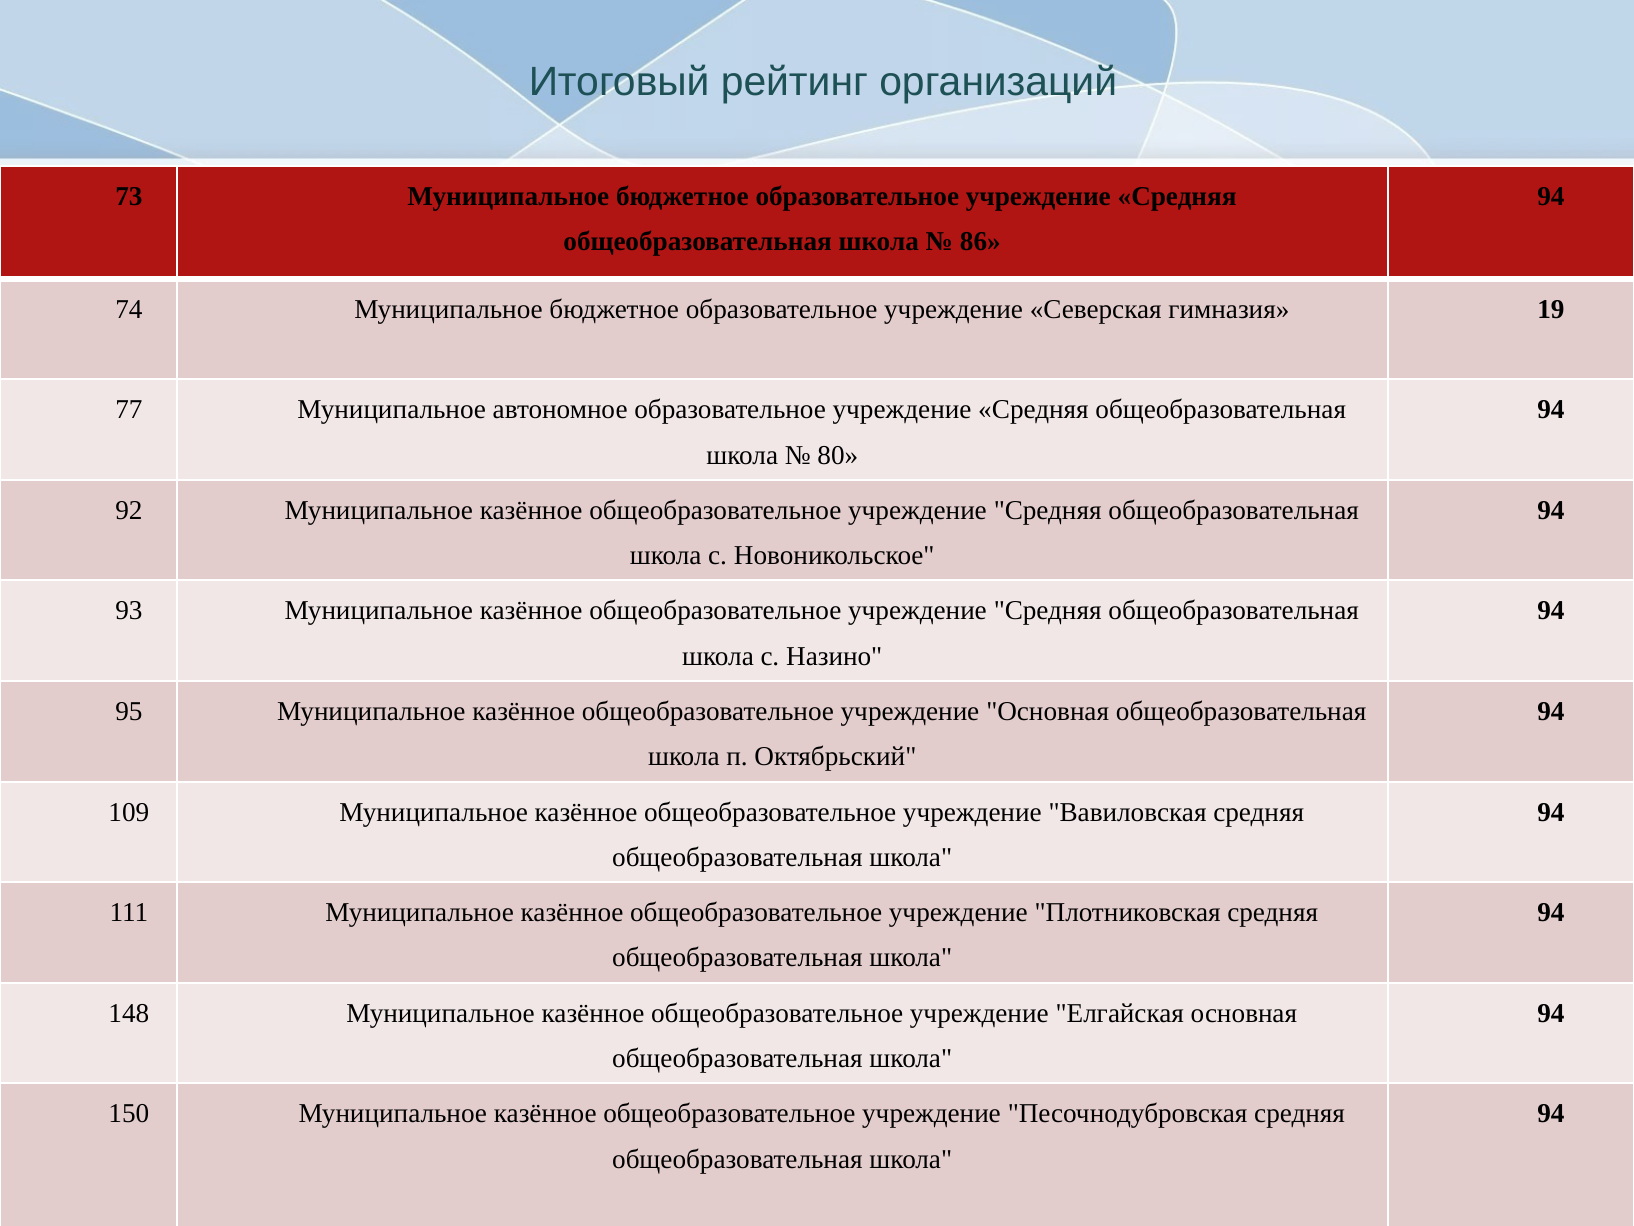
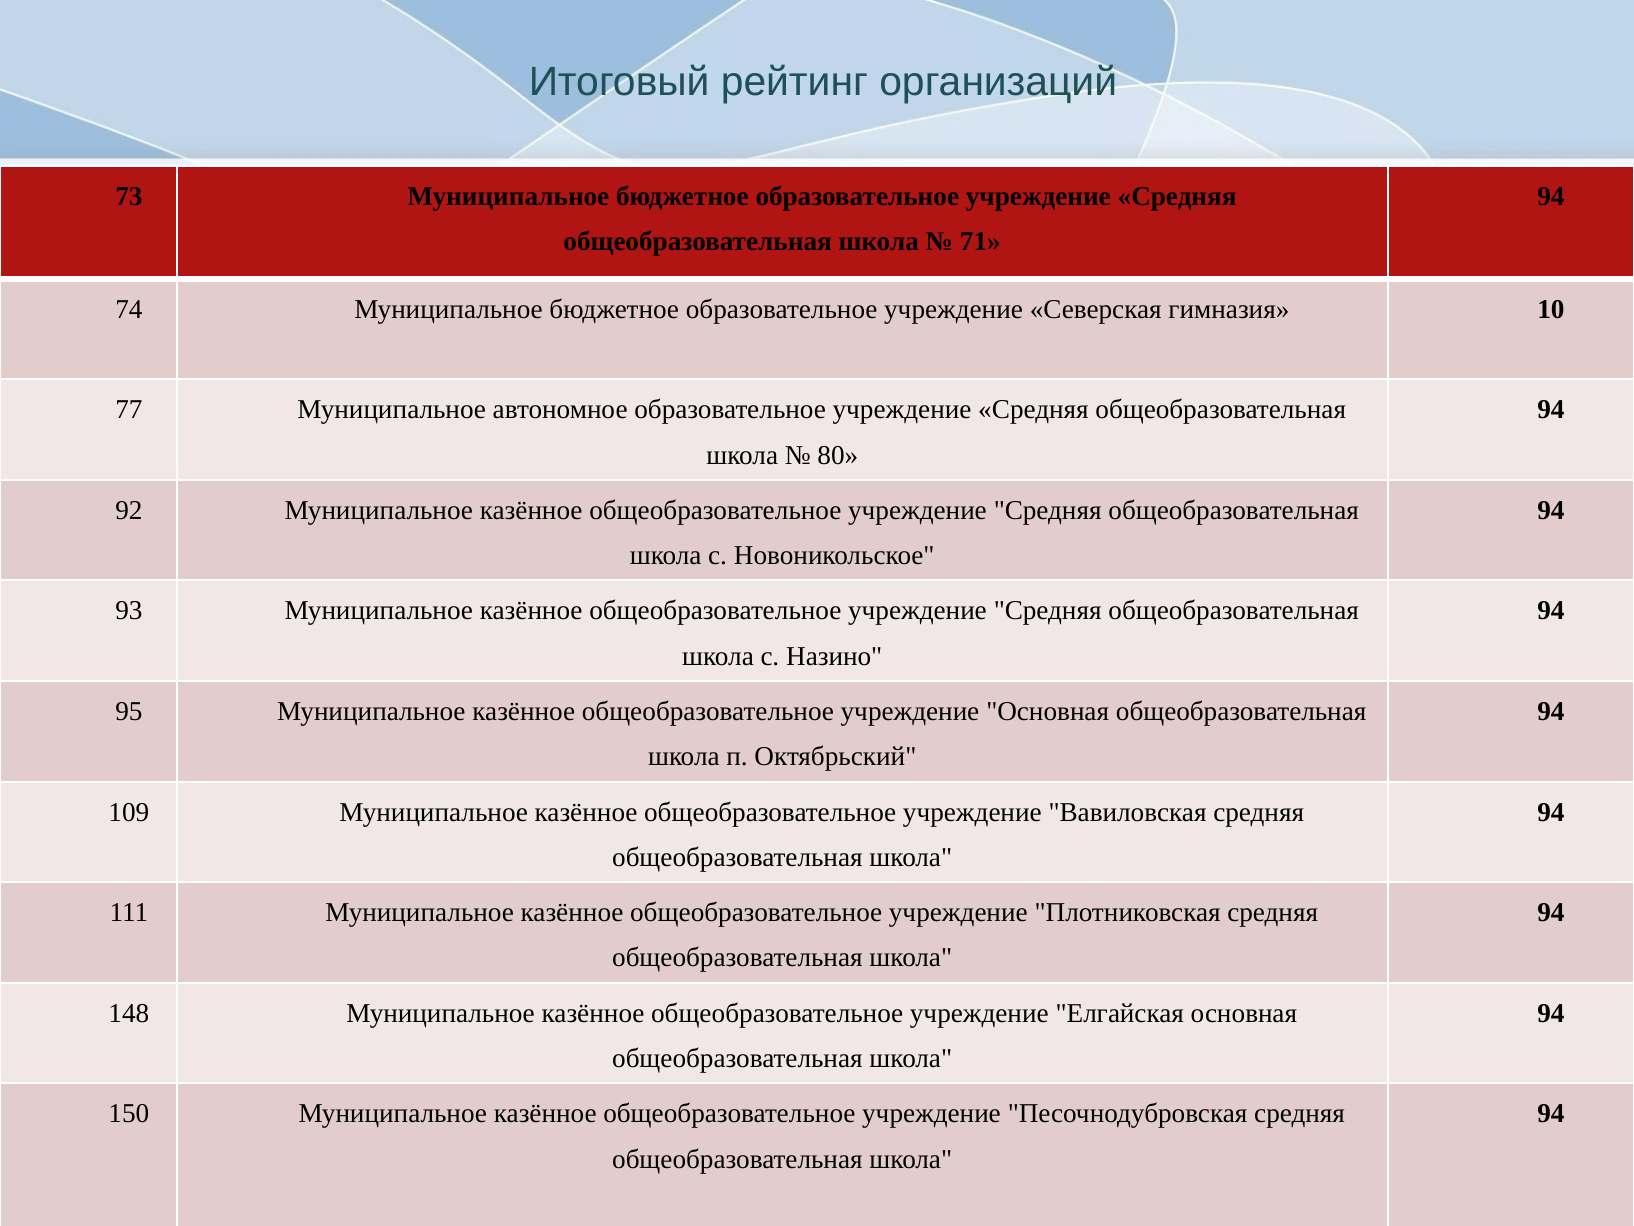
86: 86 -> 71
19: 19 -> 10
